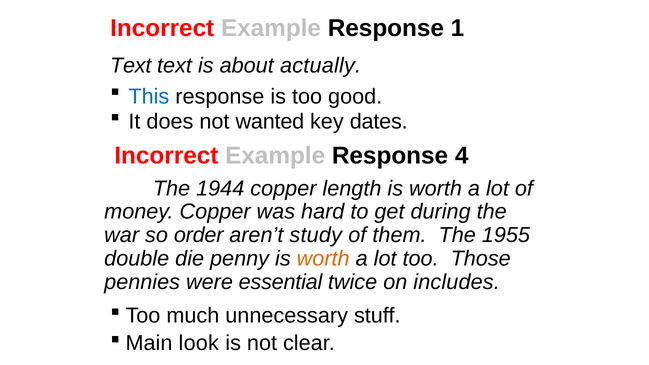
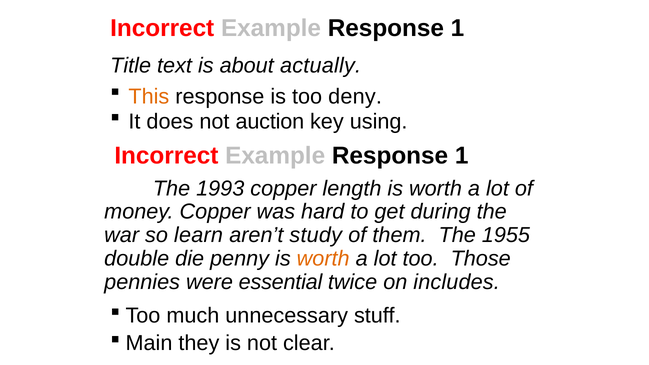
Text at (131, 66): Text -> Title
This colour: blue -> orange
good: good -> deny
wanted: wanted -> auction
dates: dates -> using
4 at (462, 156): 4 -> 1
1944: 1944 -> 1993
order: order -> learn
look: look -> they
